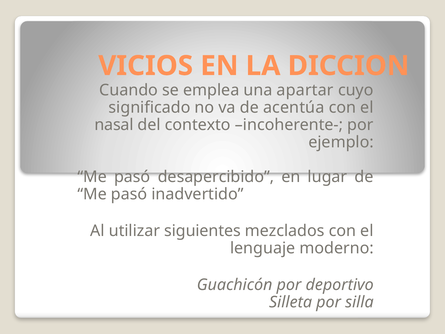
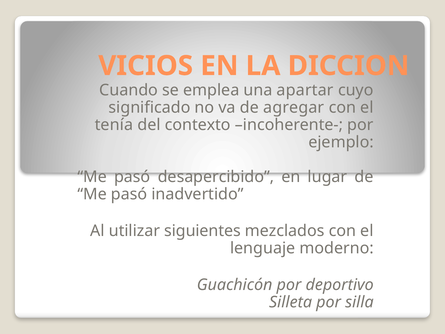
acentúa: acentúa -> agregar
nasal: nasal -> tenía
